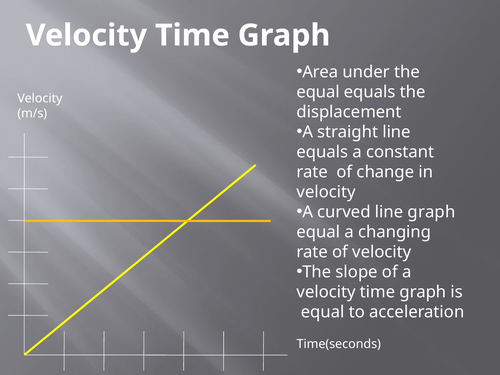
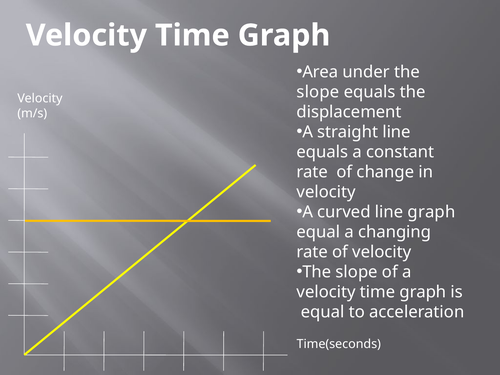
equal at (318, 92): equal -> slope
